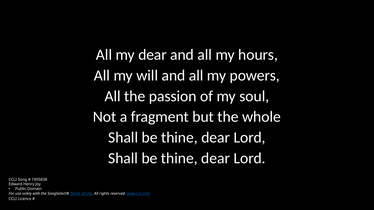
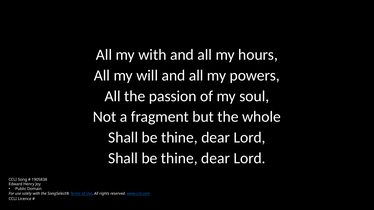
my dear: dear -> with
